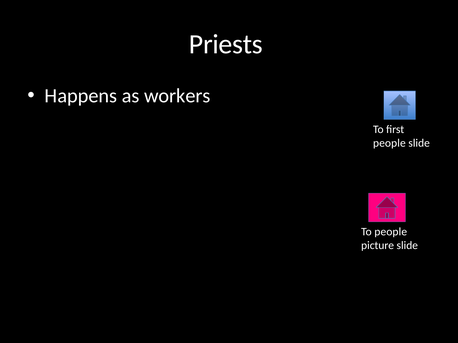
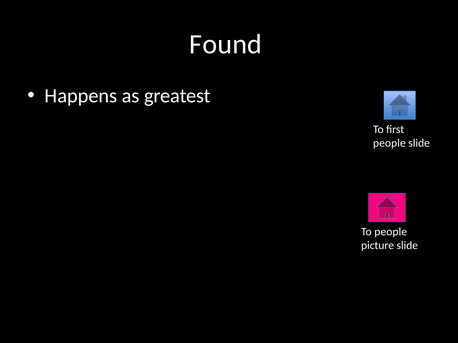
Priests: Priests -> Found
workers: workers -> greatest
